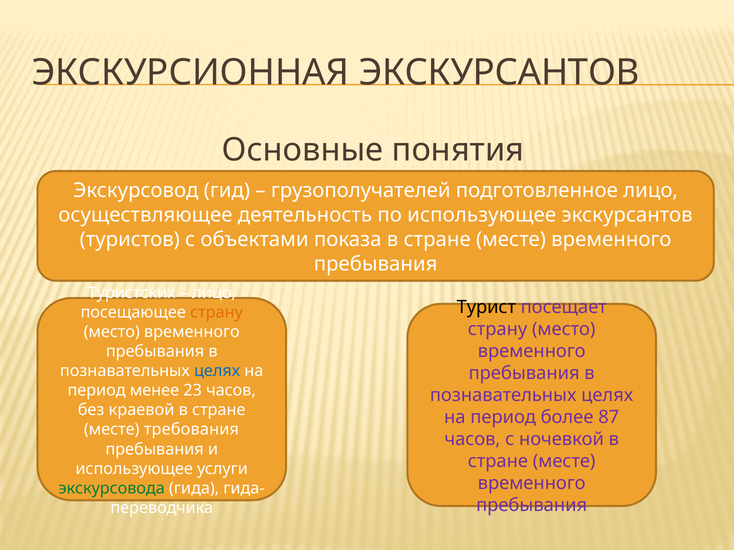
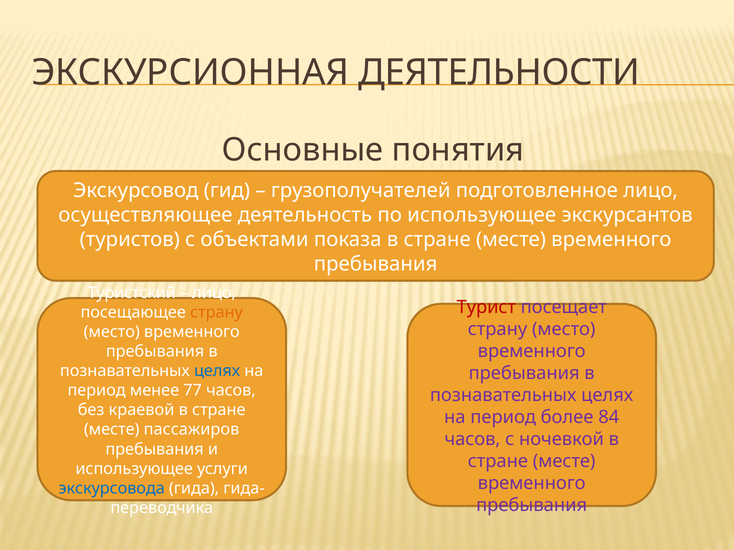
ЭКСКУРСИОННАЯ ЭКСКУРСАНТОВ: ЭКСКУРСАНТОВ -> ДЕЯТЕЛЬНОСТИ
Туристских: Туристских -> Туристский
Турист colour: black -> red
23: 23 -> 77
87: 87 -> 84
требования: требования -> пассажиров
экскурсовода colour: green -> blue
